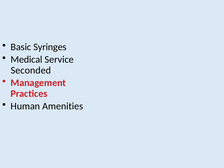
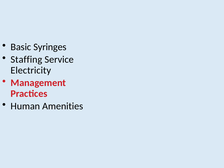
Medical: Medical -> Staffing
Seconded: Seconded -> Electricity
